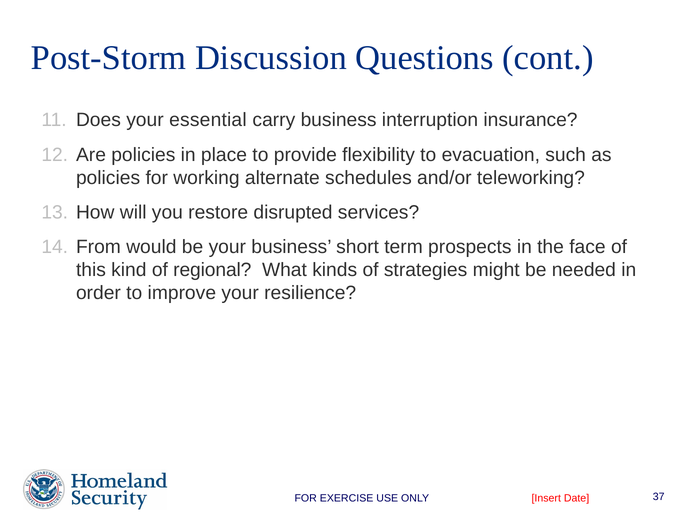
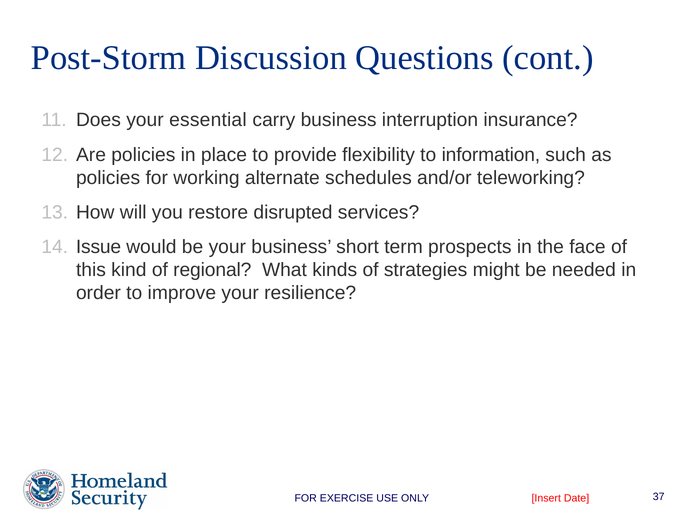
evacuation: evacuation -> information
From: From -> Issue
